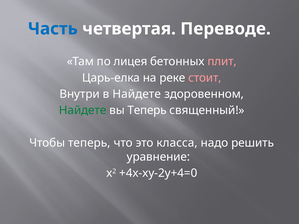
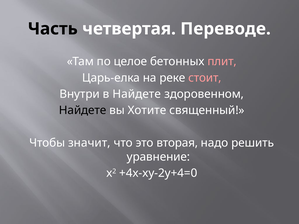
Часть colour: blue -> black
лицея: лицея -> целое
Найдете at (83, 110) colour: green -> black
вы Теперь: Теперь -> Хотите
Чтобы теперь: теперь -> значит
класса: класса -> вторая
